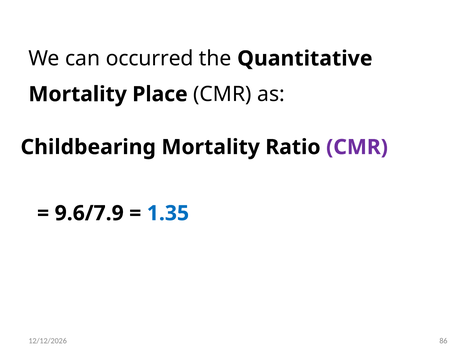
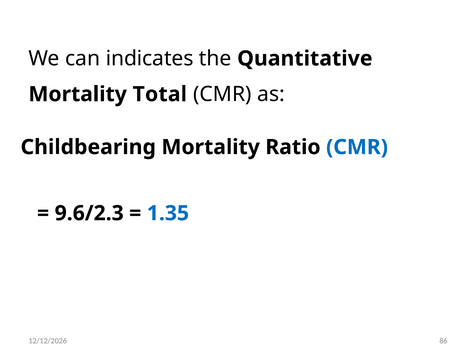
occurred: occurred -> indicates
Place: Place -> Total
CMR at (357, 147) colour: purple -> blue
9.6/7.9: 9.6/7.9 -> 9.6/2.3
